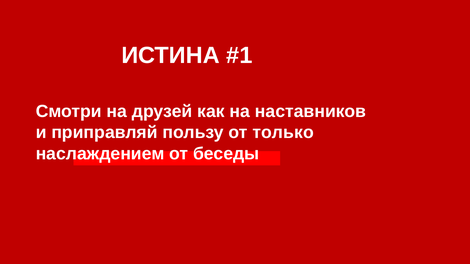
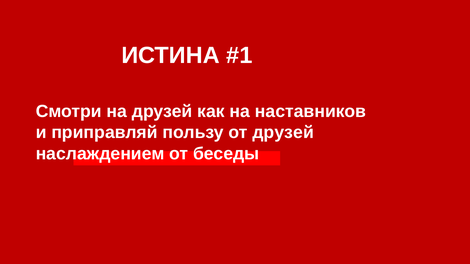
от только: только -> друзей
